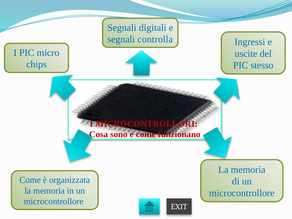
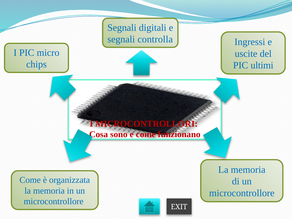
stesso: stesso -> ultimi
